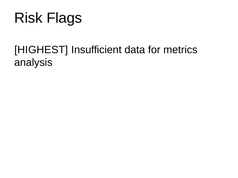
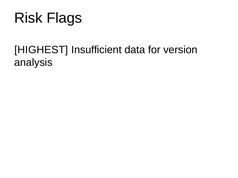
metrics: metrics -> version
